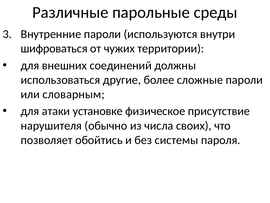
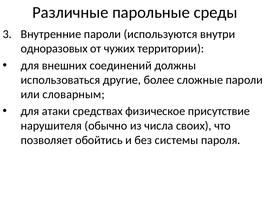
шифроваться: шифроваться -> одноразовых
установке: установке -> средствах
